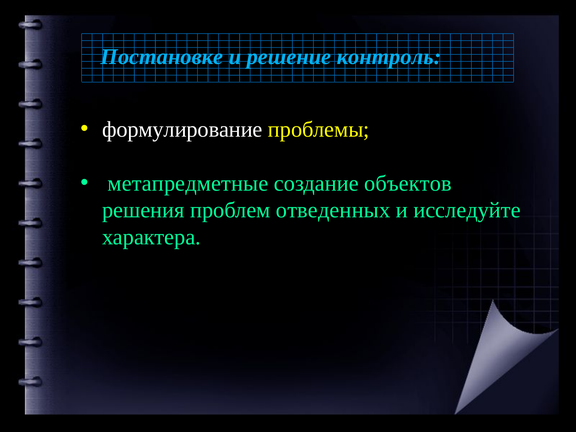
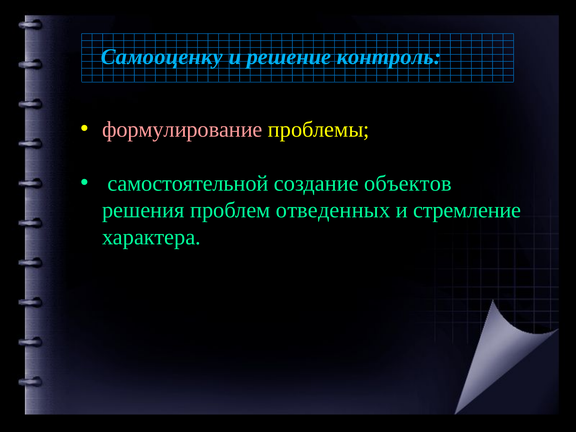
Постановке: Постановке -> Самооценку
формулирование colour: white -> pink
метапредметные: метапредметные -> самостоятельной
исследуйте: исследуйте -> стремление
